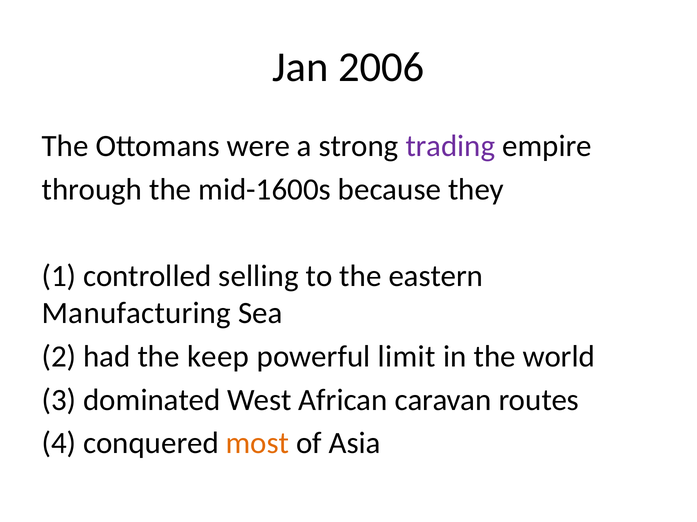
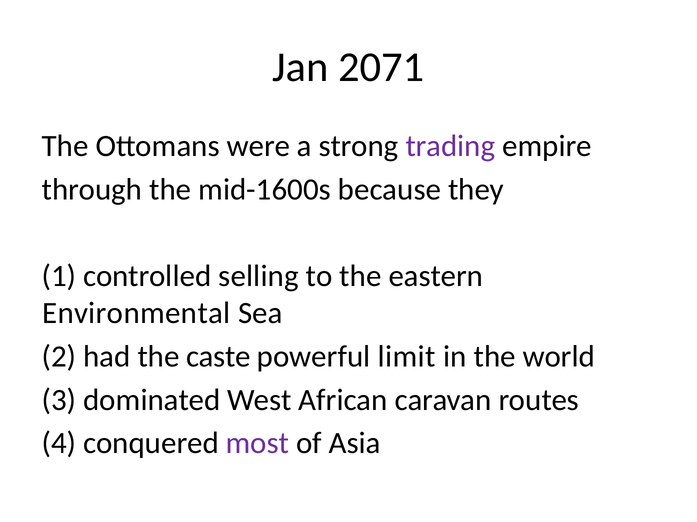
2006: 2006 -> 2071
Manufacturing: Manufacturing -> Environmental
keep: keep -> caste
most colour: orange -> purple
